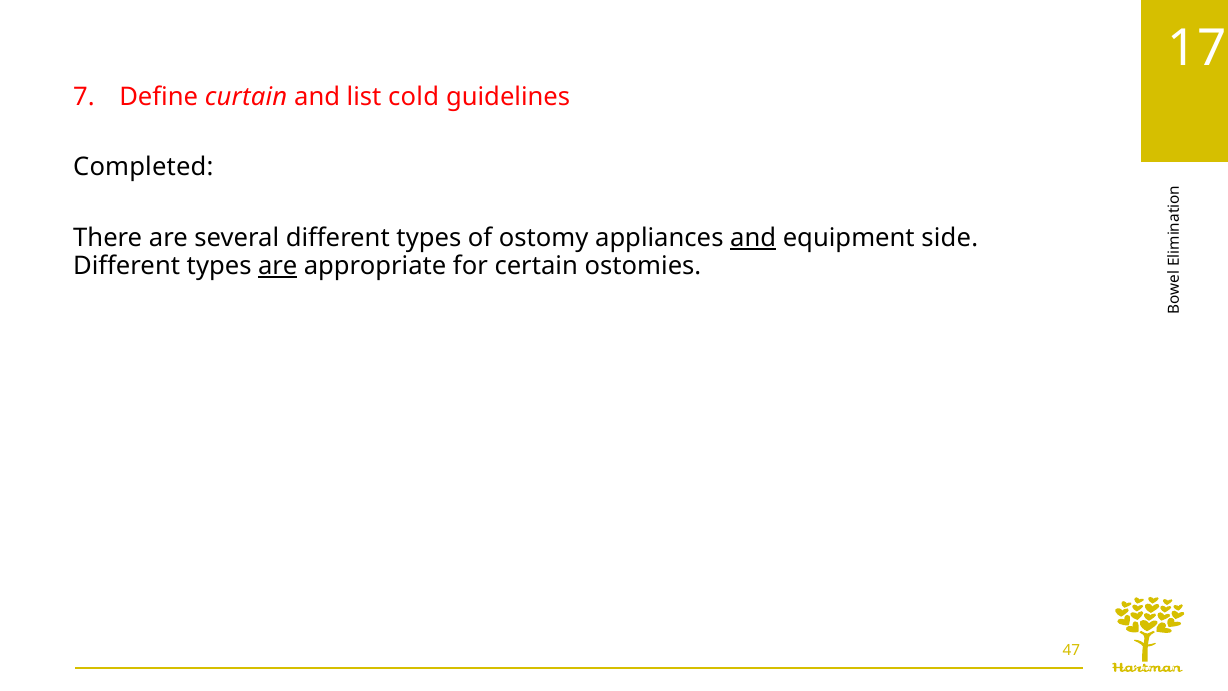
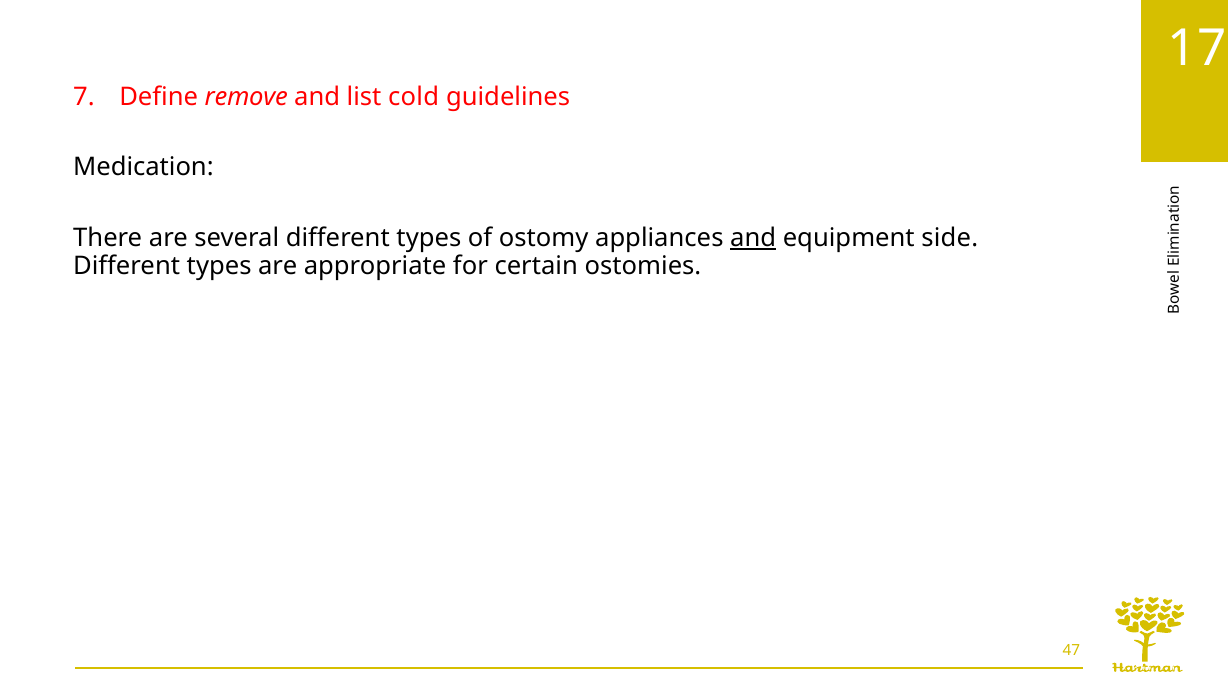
curtain: curtain -> remove
Completed: Completed -> Medication
are at (278, 266) underline: present -> none
